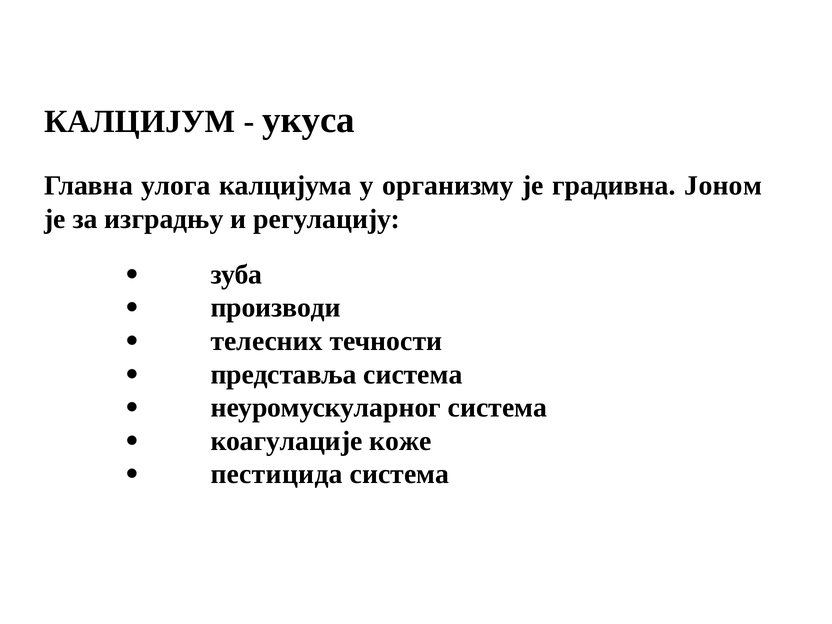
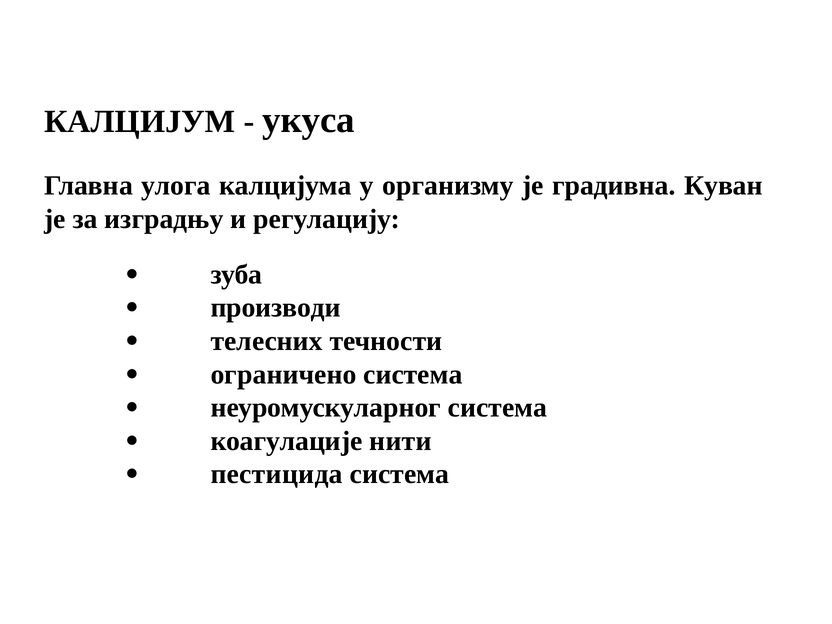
Јоном: Јоном -> Куван
представља: представља -> ограничено
коже: коже -> нити
